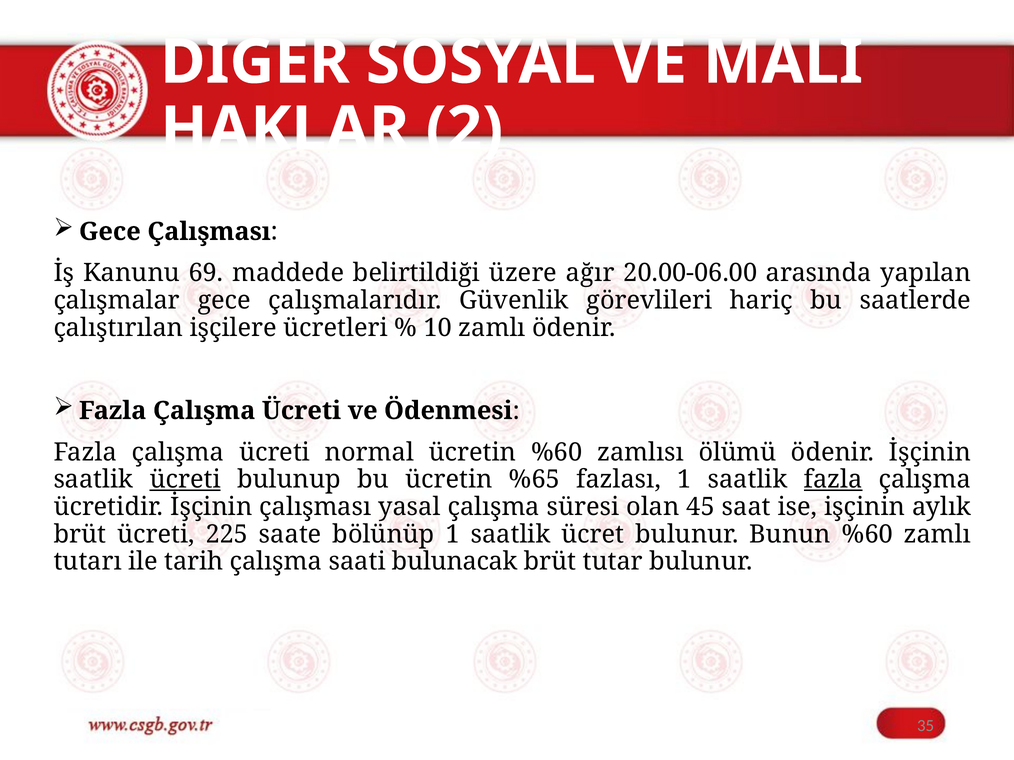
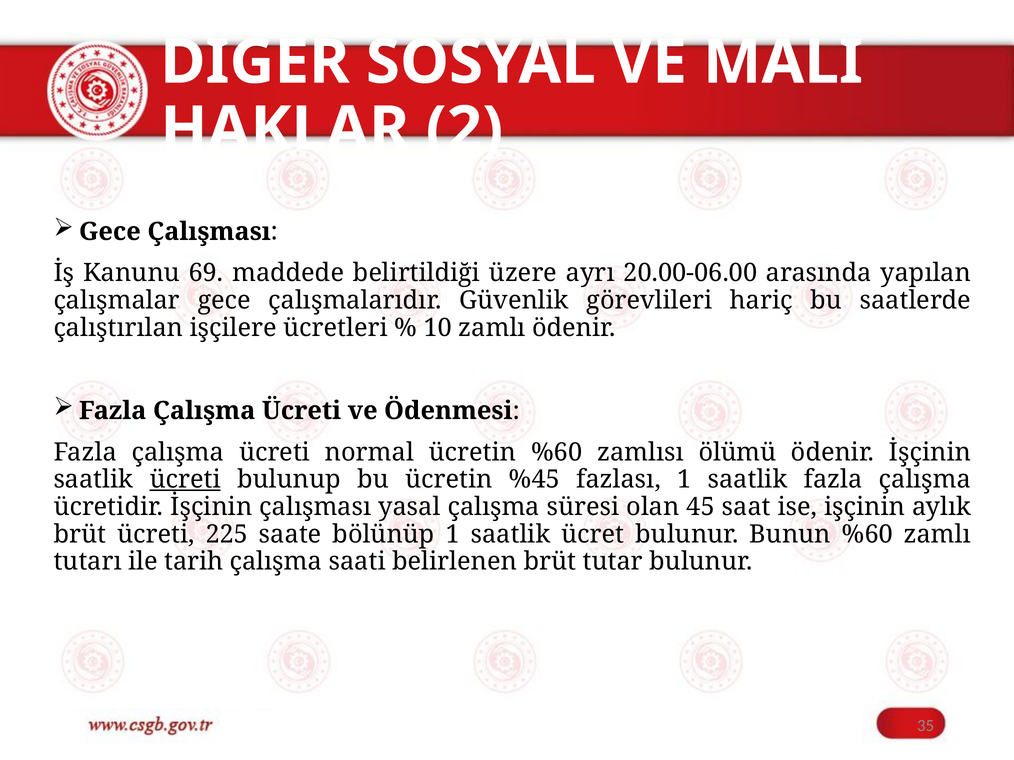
ağır: ağır -> ayrı
%65: %65 -> %45
fazla at (833, 480) underline: present -> none
bulunacak: bulunacak -> belirlenen
